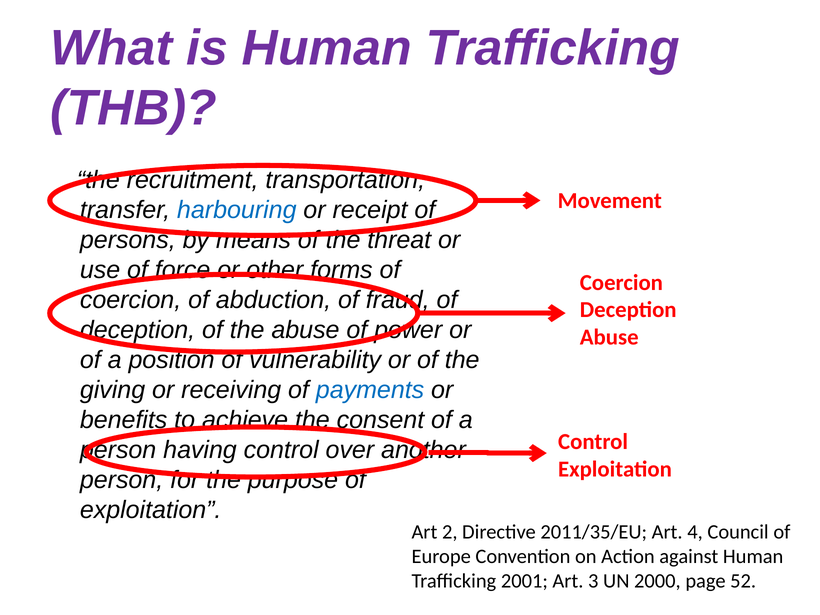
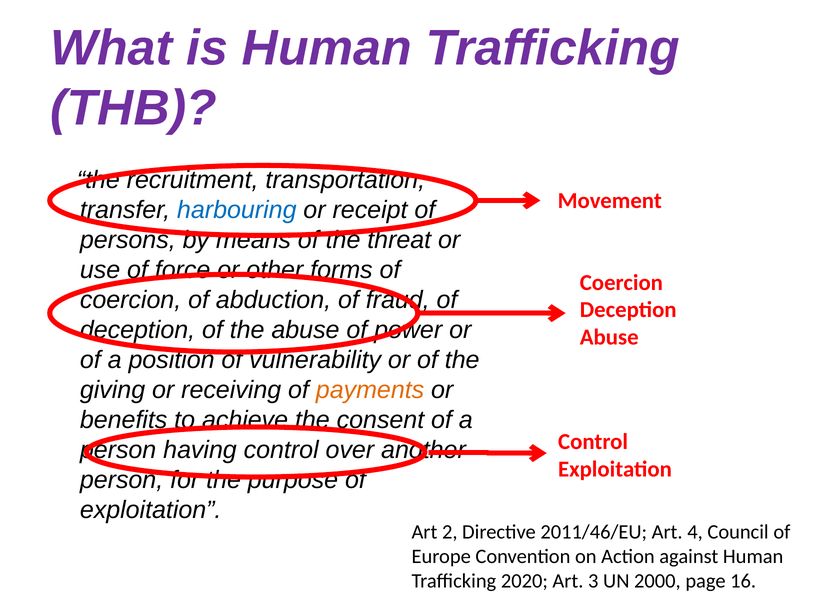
payments colour: blue -> orange
2011/35/EU: 2011/35/EU -> 2011/46/EU
2001: 2001 -> 2020
52: 52 -> 16
